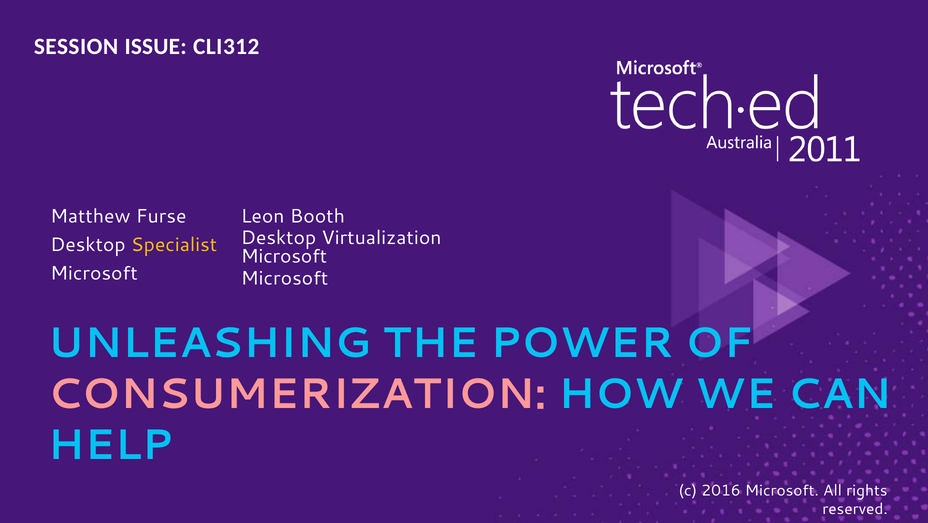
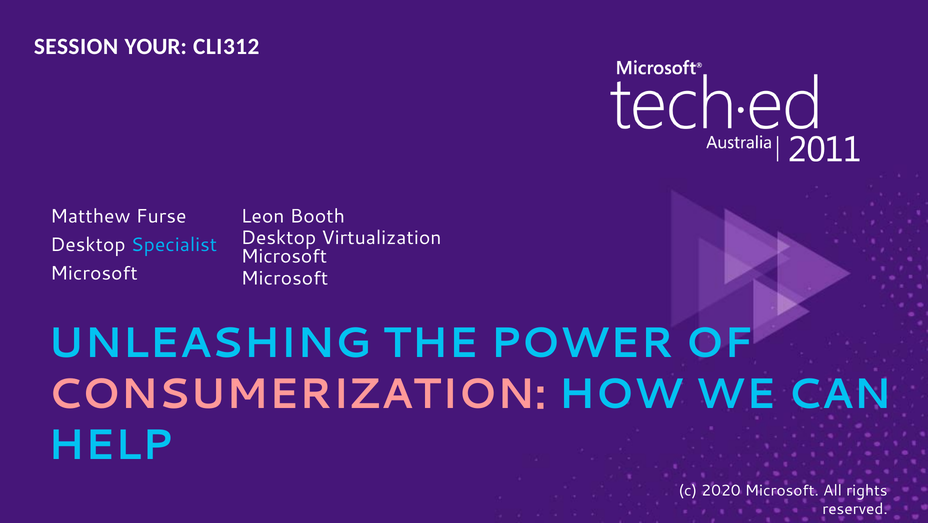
ISSUE: ISSUE -> YOUR
Specialist colour: yellow -> light blue
2016: 2016 -> 2020
